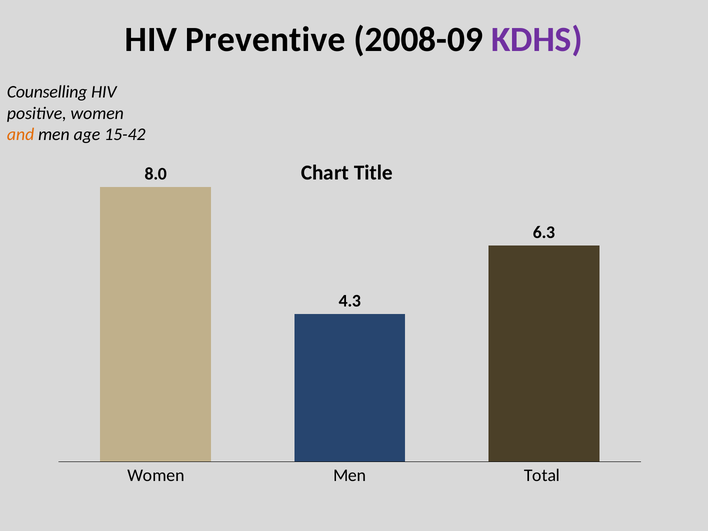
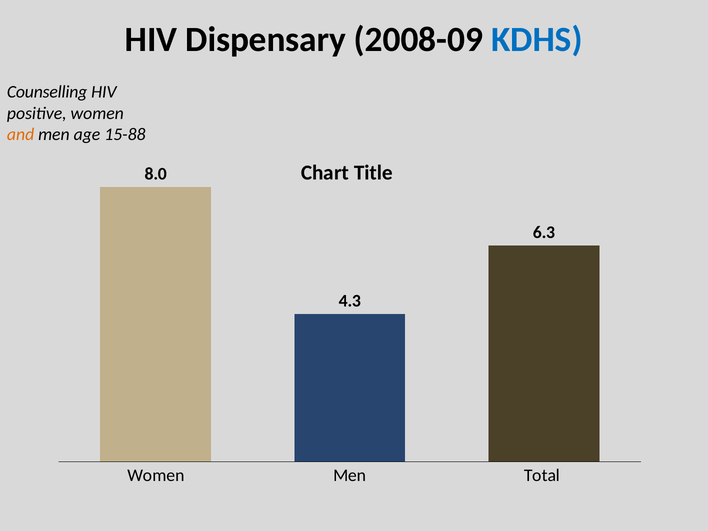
Preventive: Preventive -> Dispensary
KDHS colour: purple -> blue
15-42: 15-42 -> 15-88
